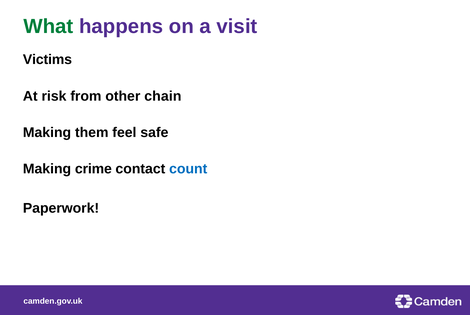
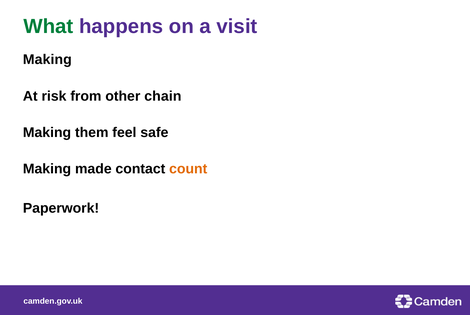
Victims at (47, 60): Victims -> Making
crime: crime -> made
count colour: blue -> orange
